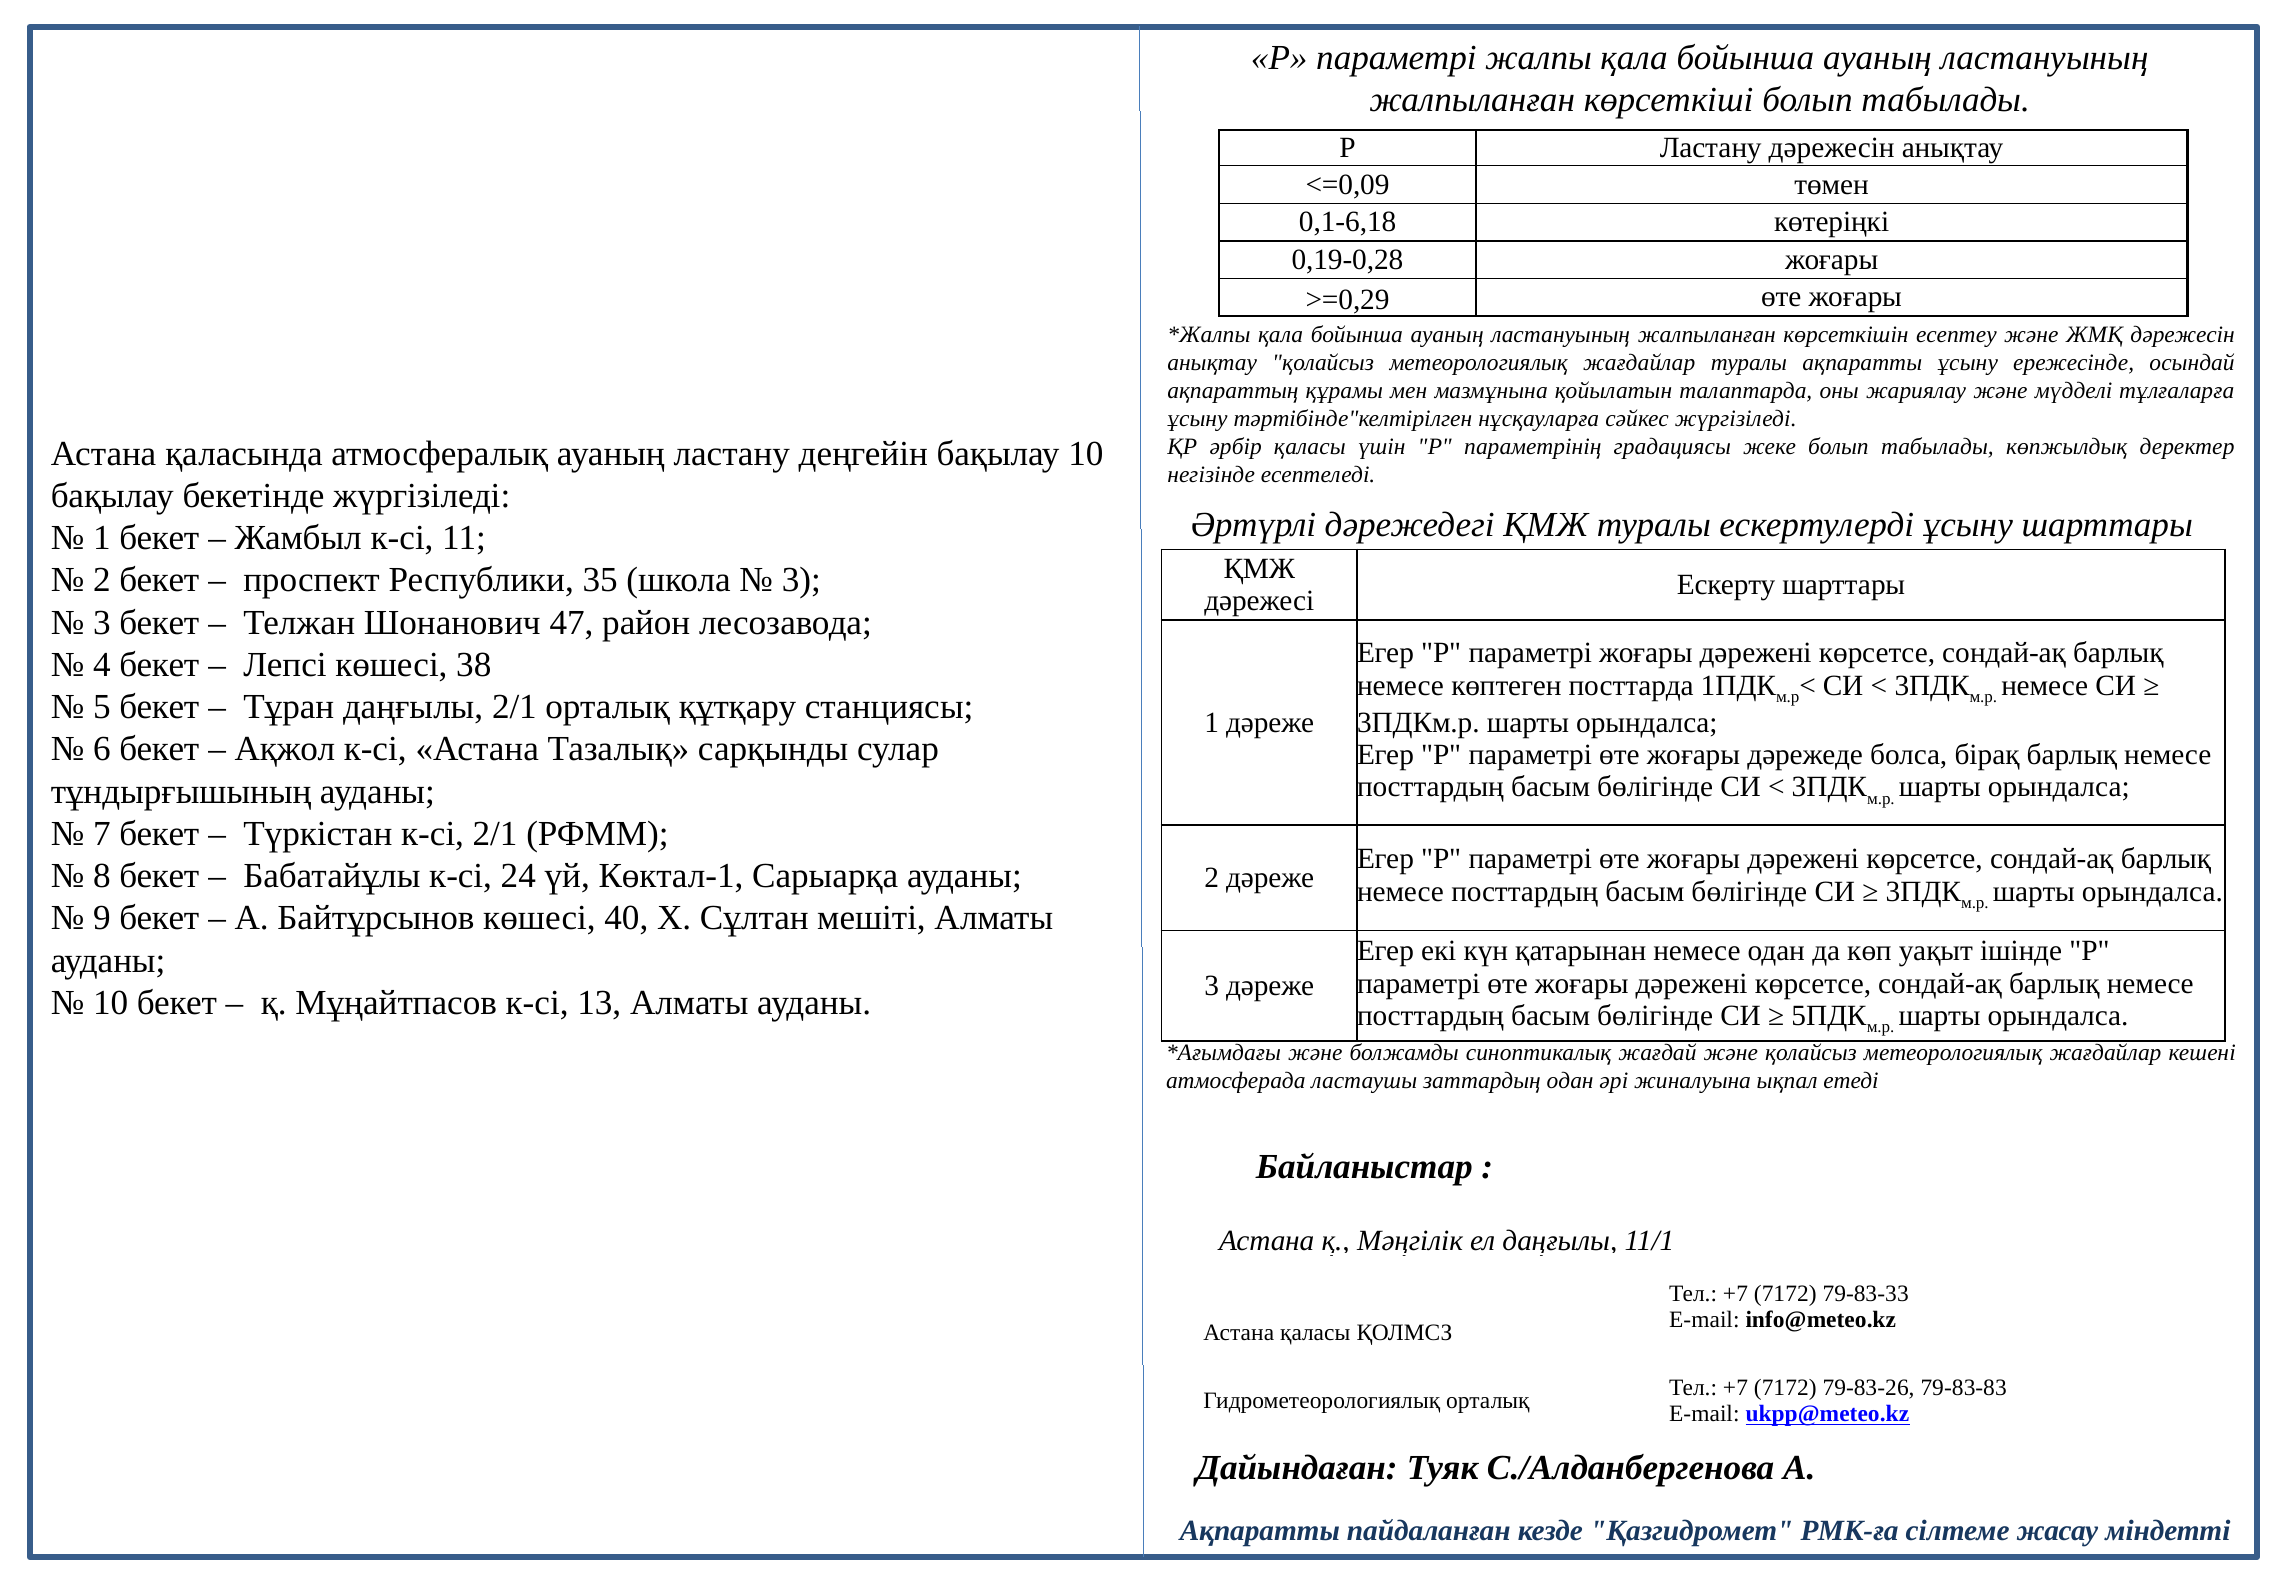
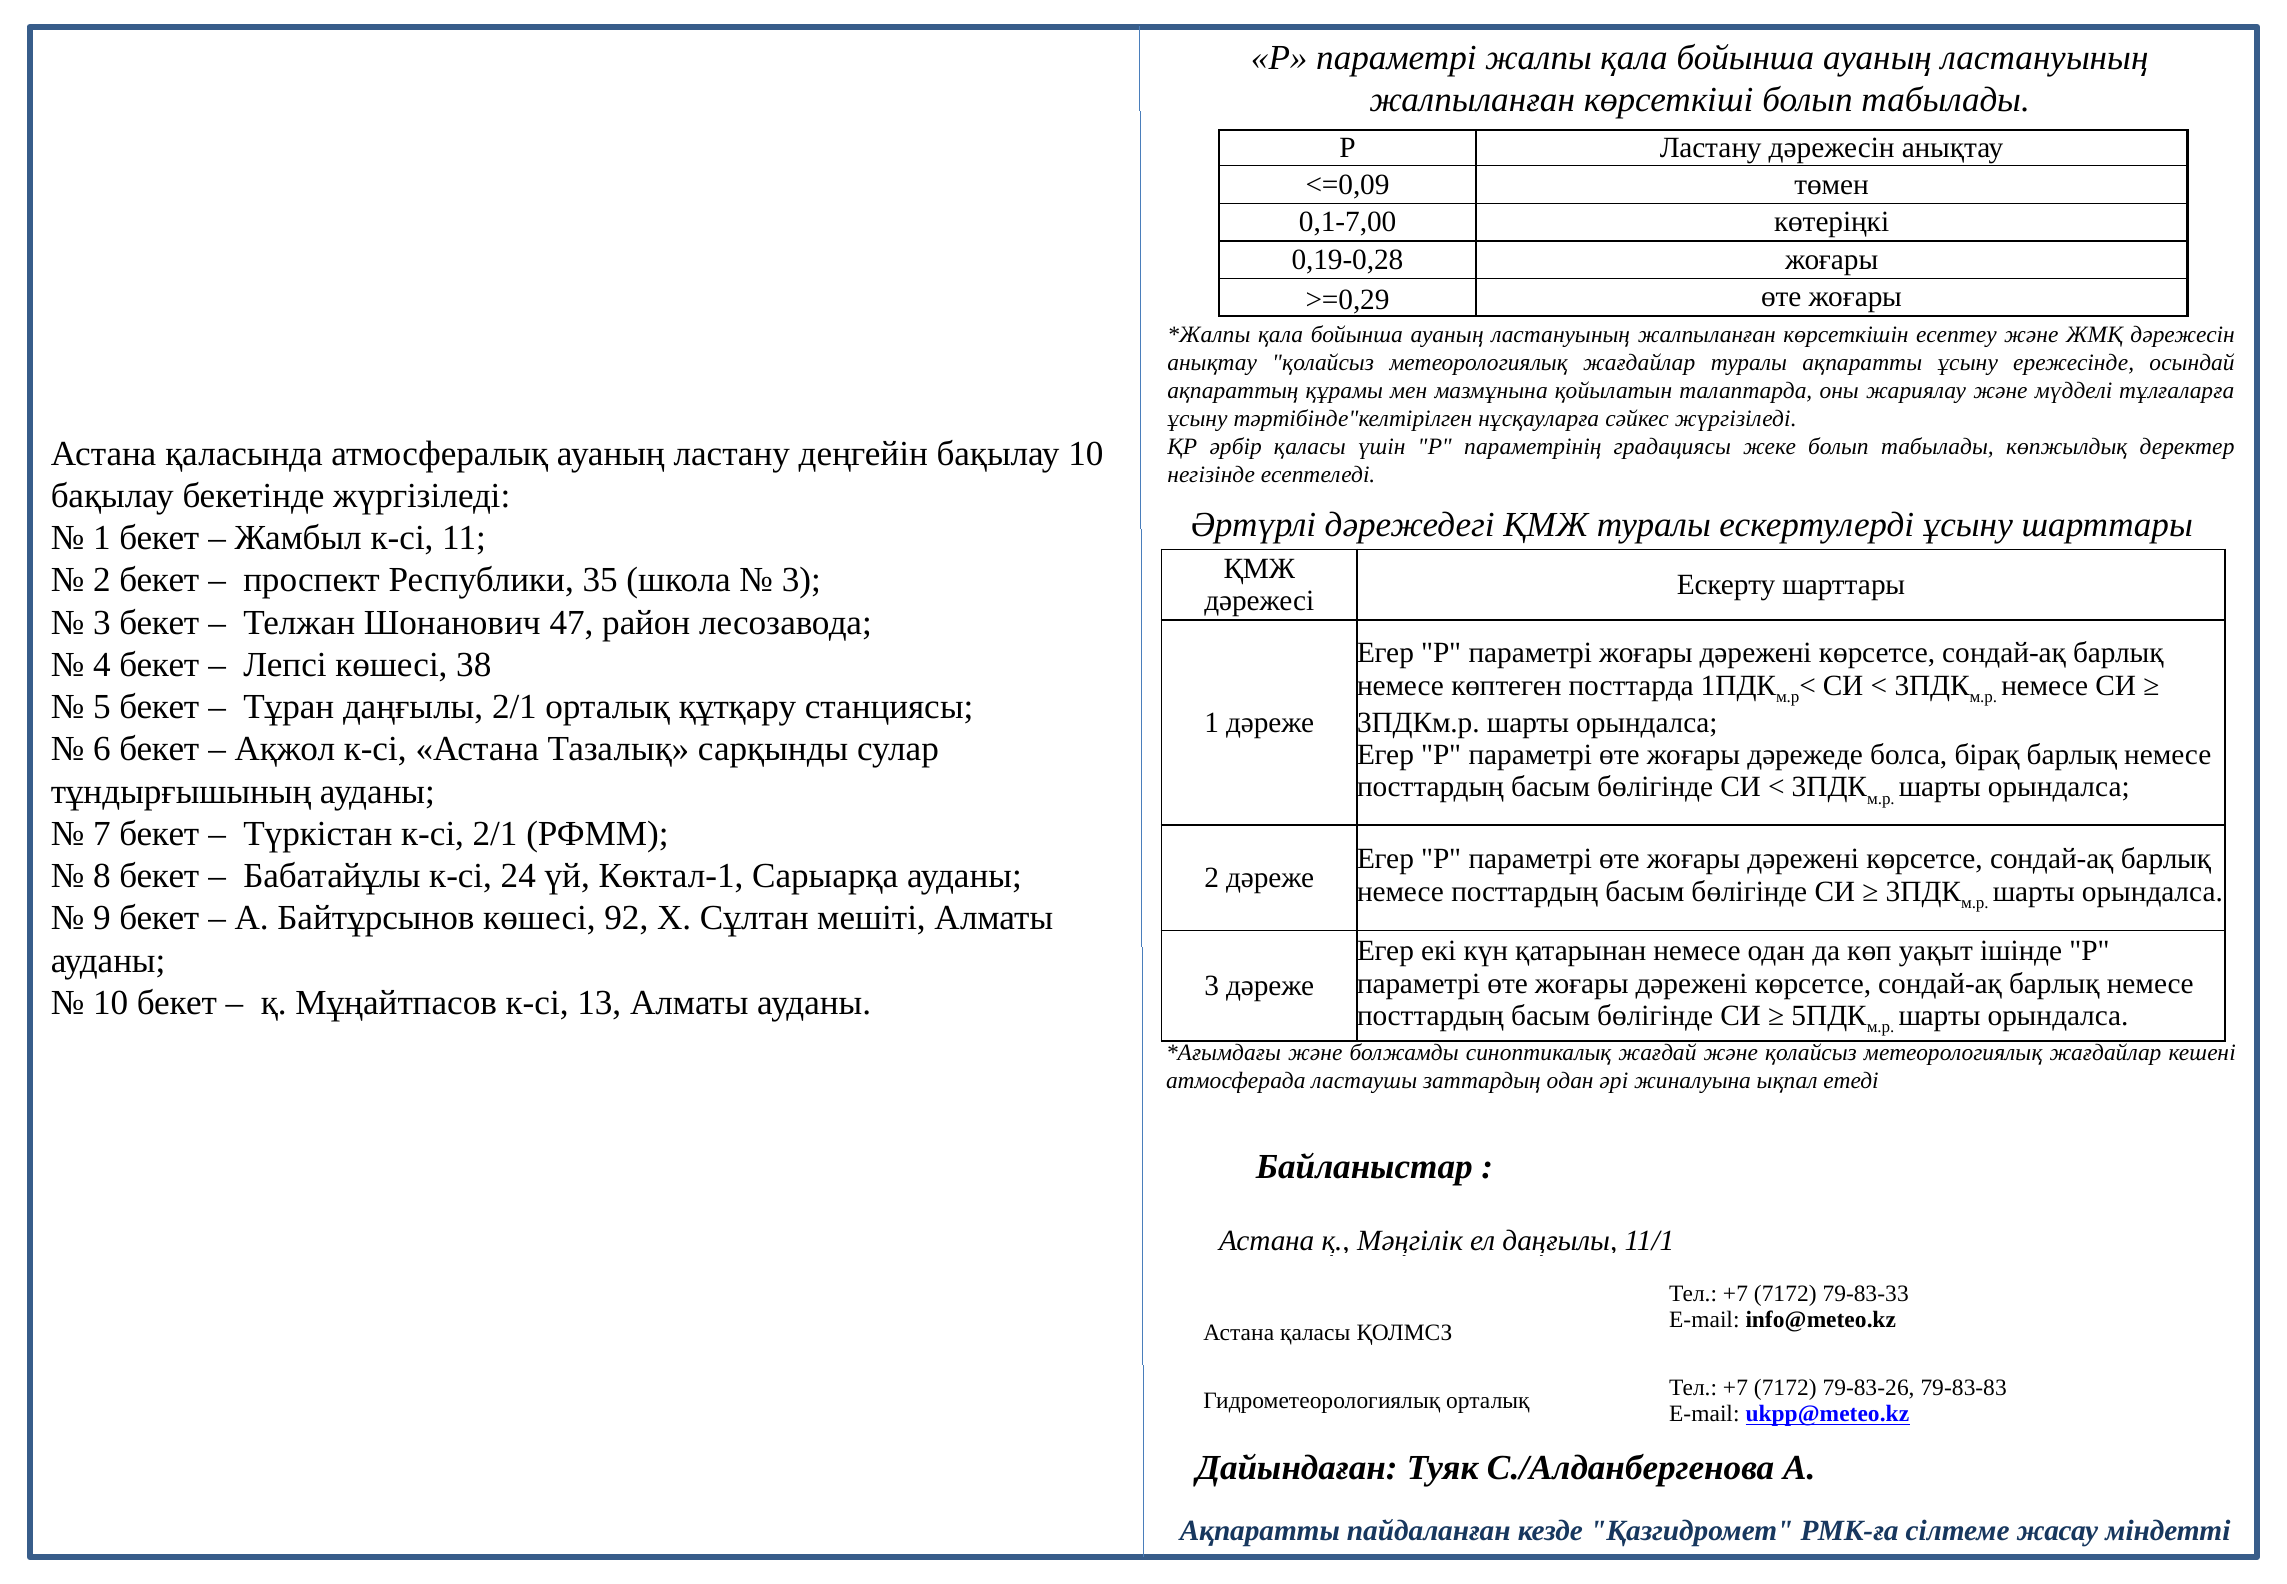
0,1-6,18: 0,1-6,18 -> 0,1-7,00
40: 40 -> 92
